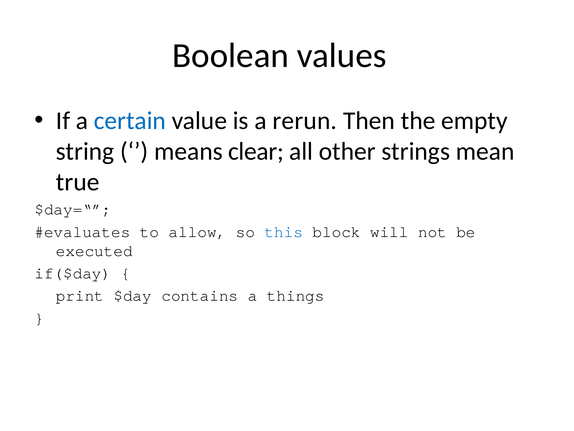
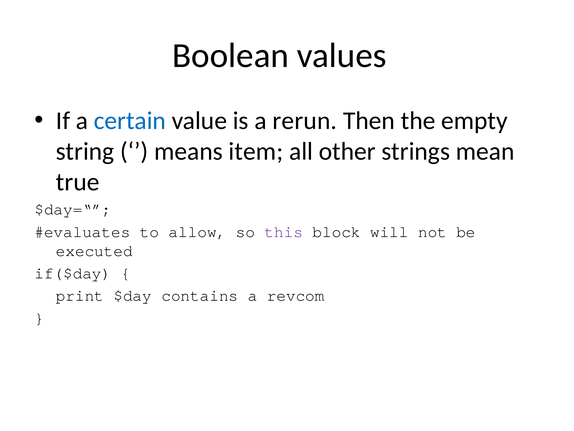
clear: clear -> item
this colour: blue -> purple
things: things -> revcom
